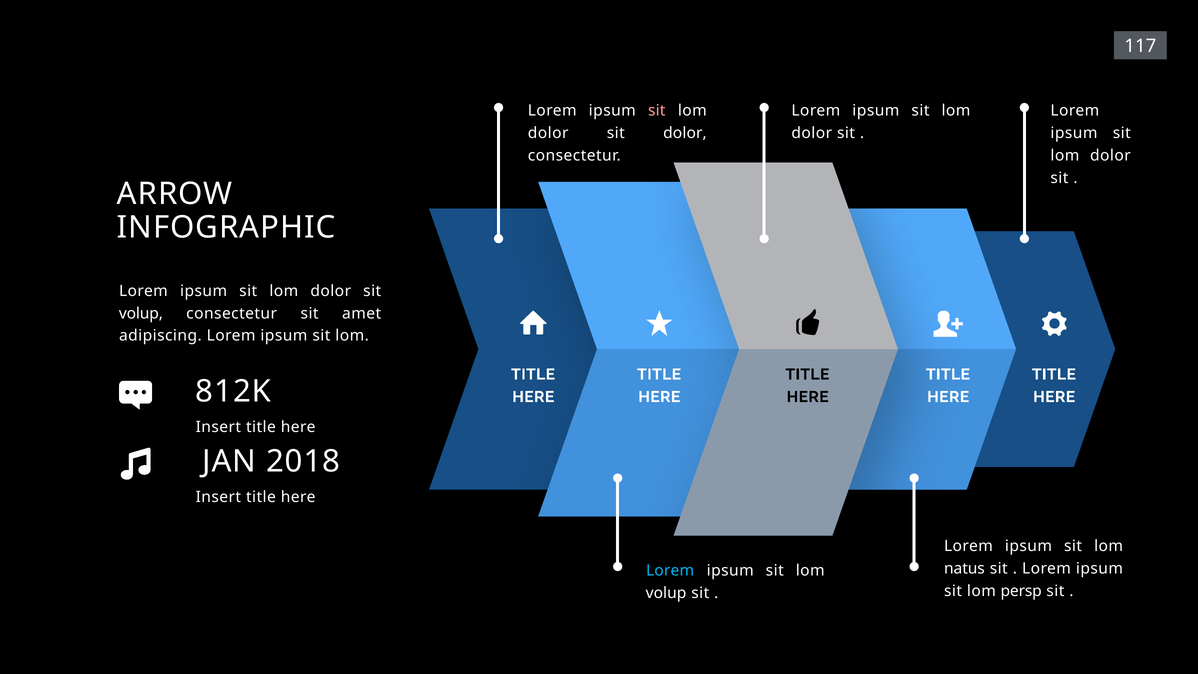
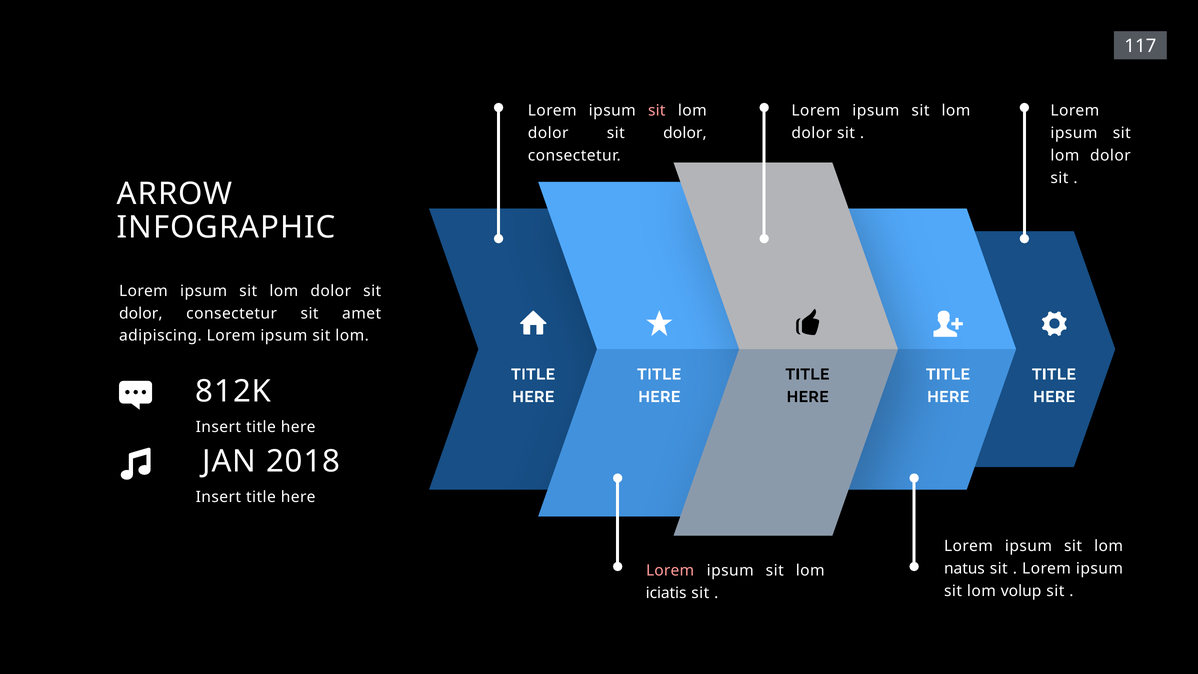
volup at (141, 313): volup -> dolor
Lorem at (670, 570) colour: light blue -> pink
persp: persp -> volup
volup at (666, 593): volup -> iciatis
